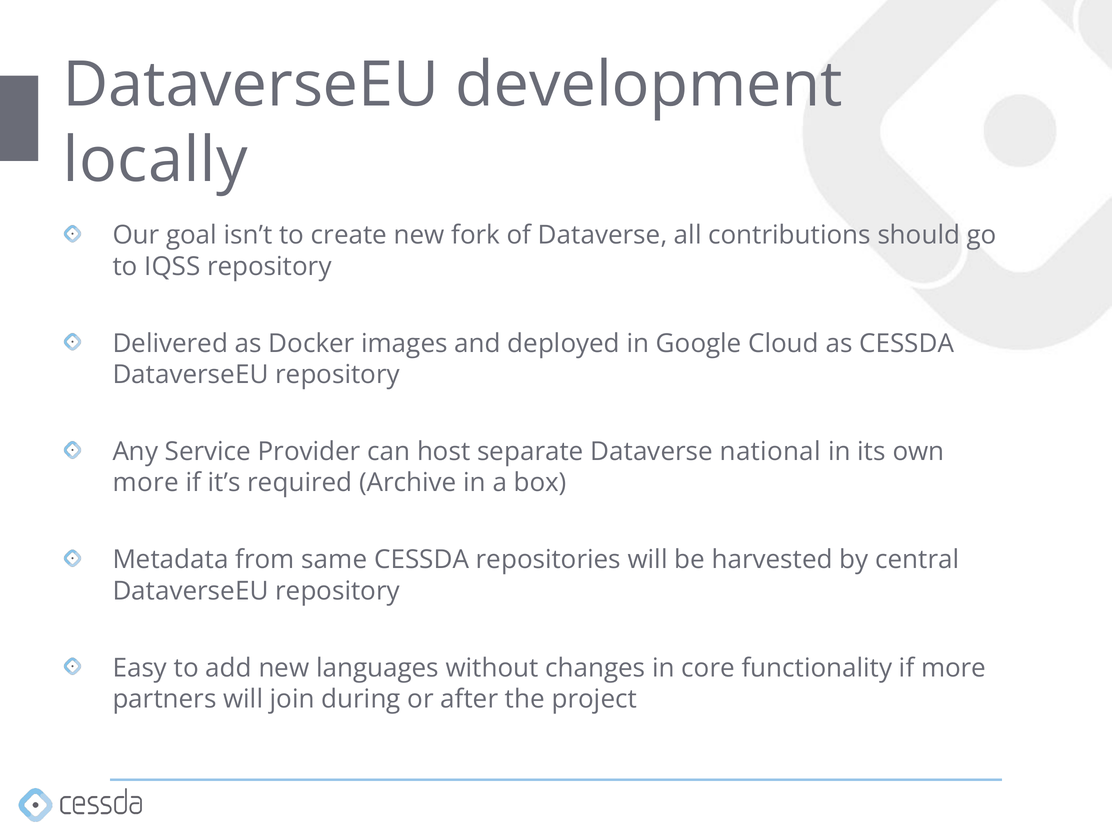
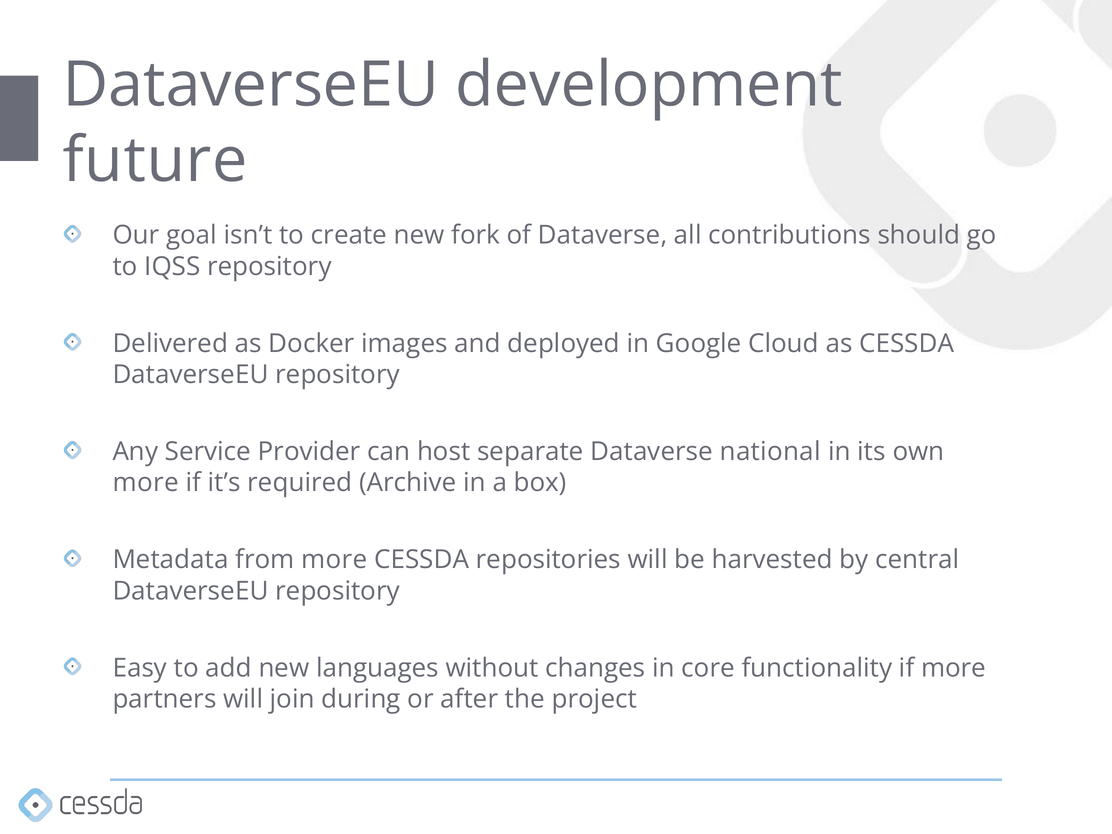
locally: locally -> future
from same: same -> more
